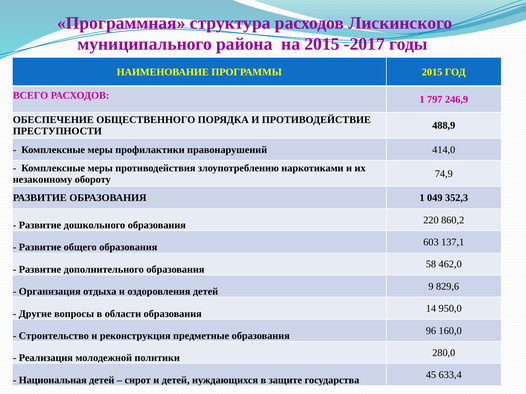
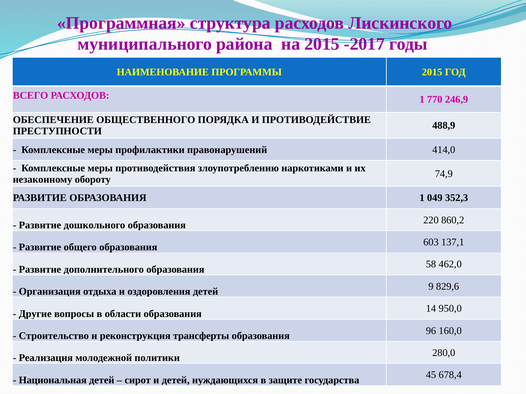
797: 797 -> 770
предметные: предметные -> трансферты
633,4: 633,4 -> 678,4
